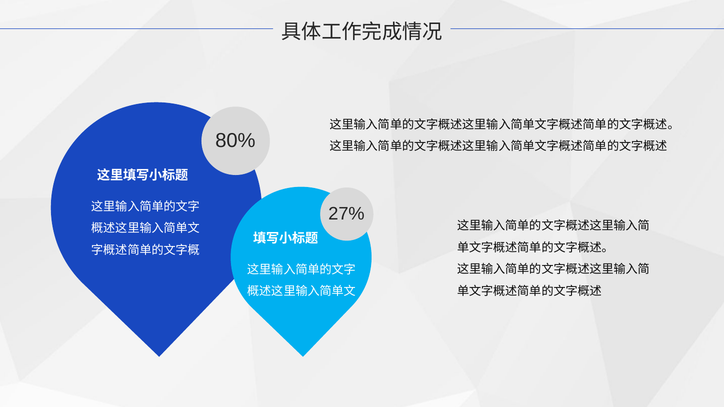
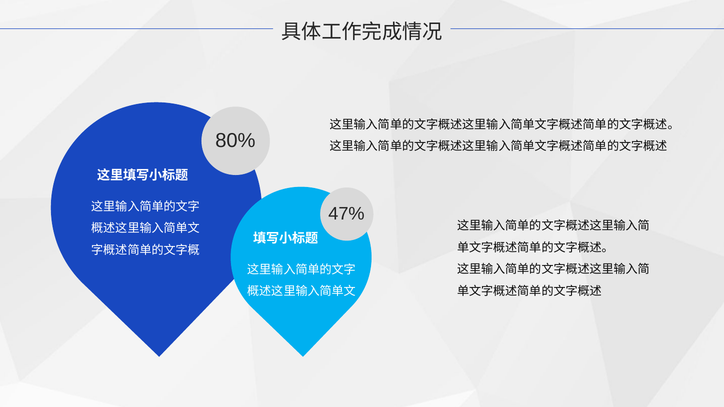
27%: 27% -> 47%
